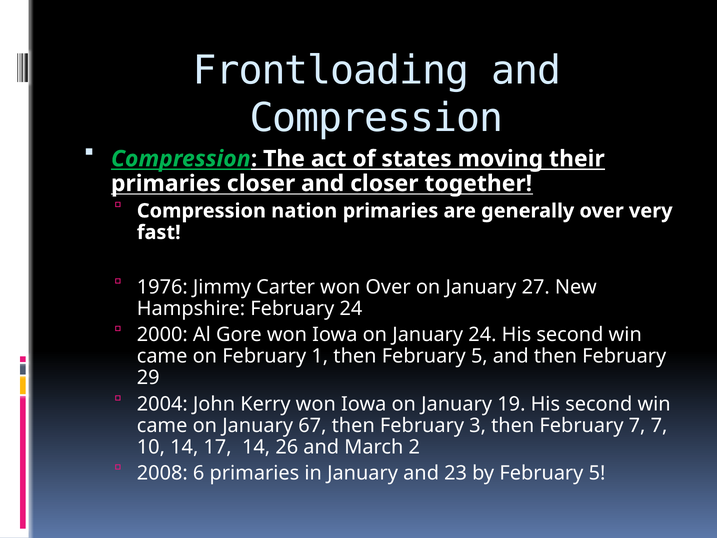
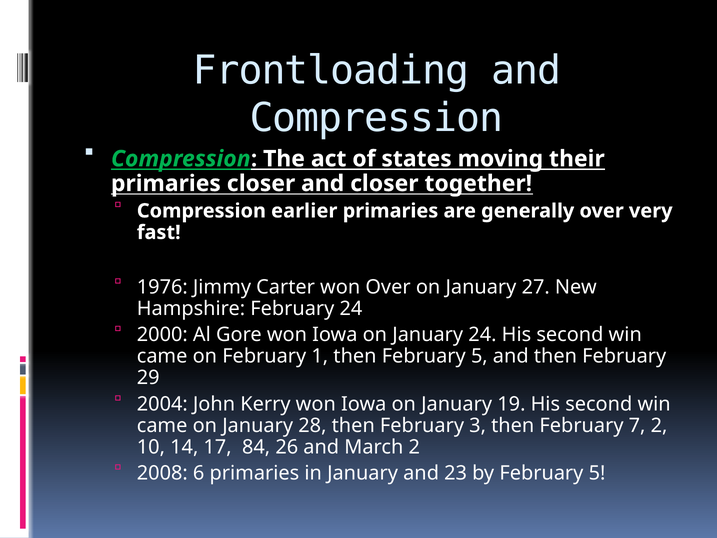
nation: nation -> earlier
67: 67 -> 28
7 7: 7 -> 2
17 14: 14 -> 84
